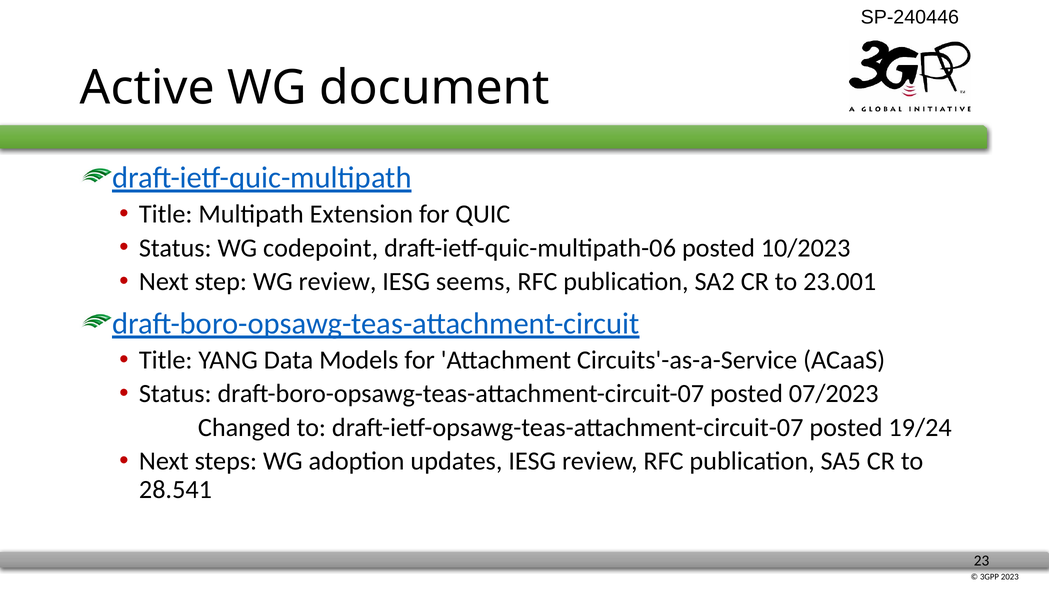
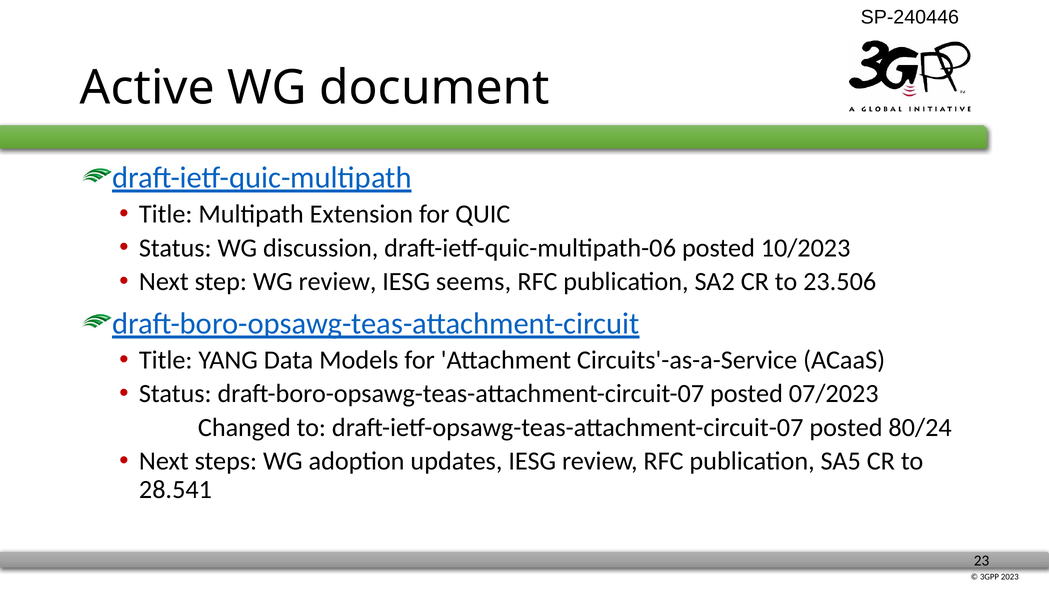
codepoint: codepoint -> discussion
23.001: 23.001 -> 23.506
19/24: 19/24 -> 80/24
